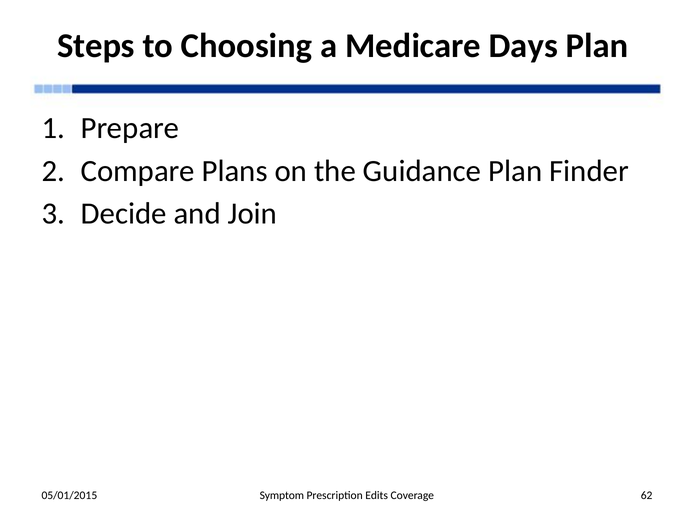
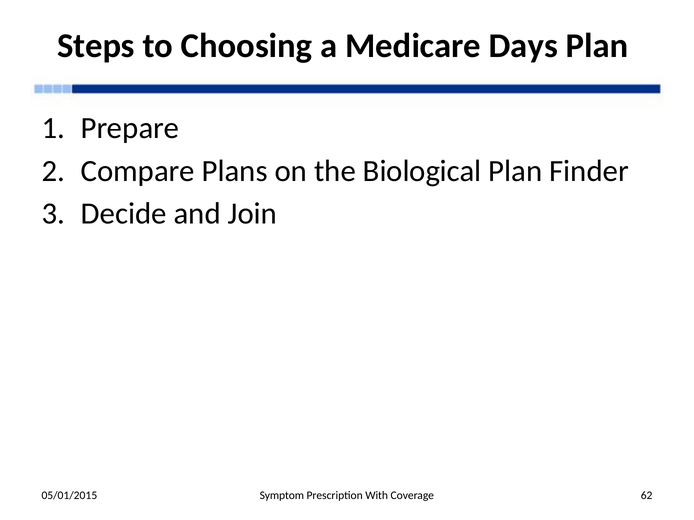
Guidance: Guidance -> Biological
Edits: Edits -> With
